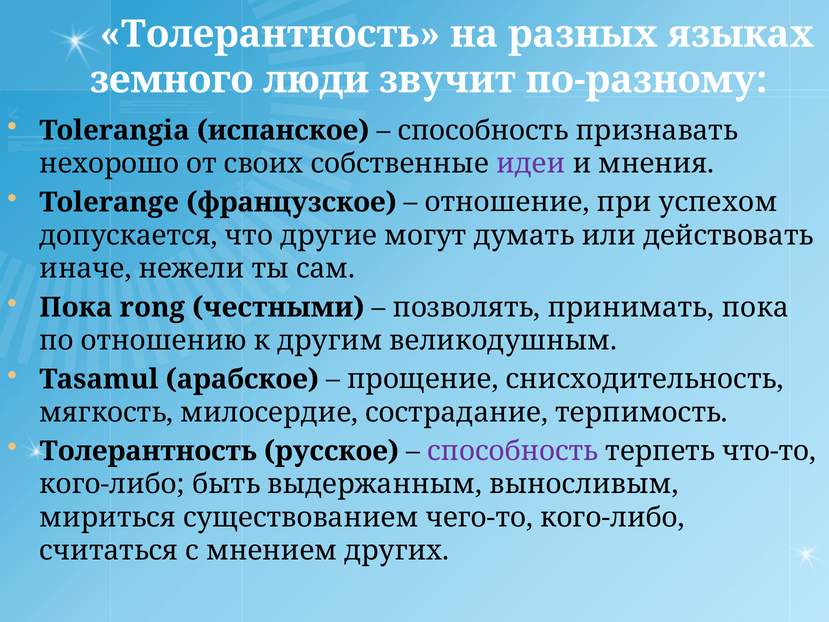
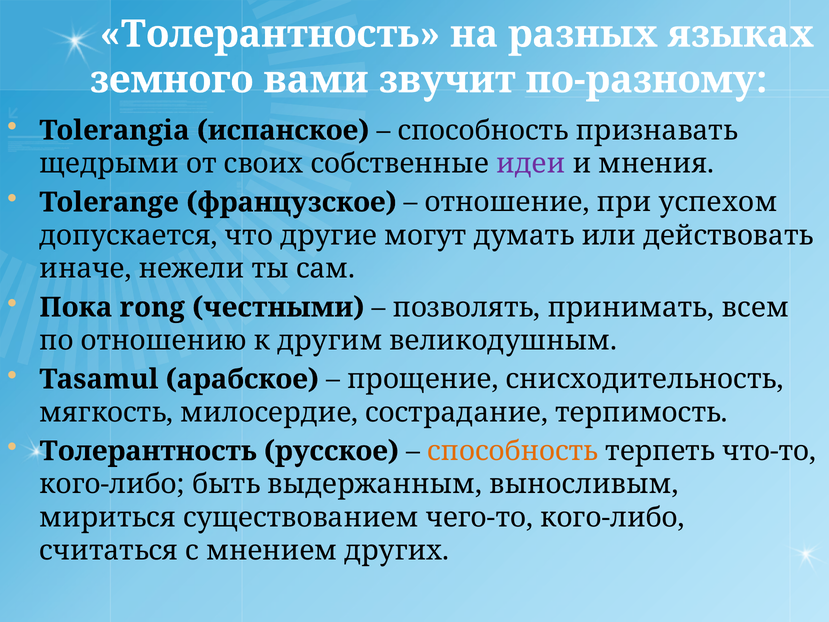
люди: люди -> вами
нехорошо: нехорошо -> щедрыми
принимать пока: пока -> всем
способность at (513, 451) colour: purple -> orange
